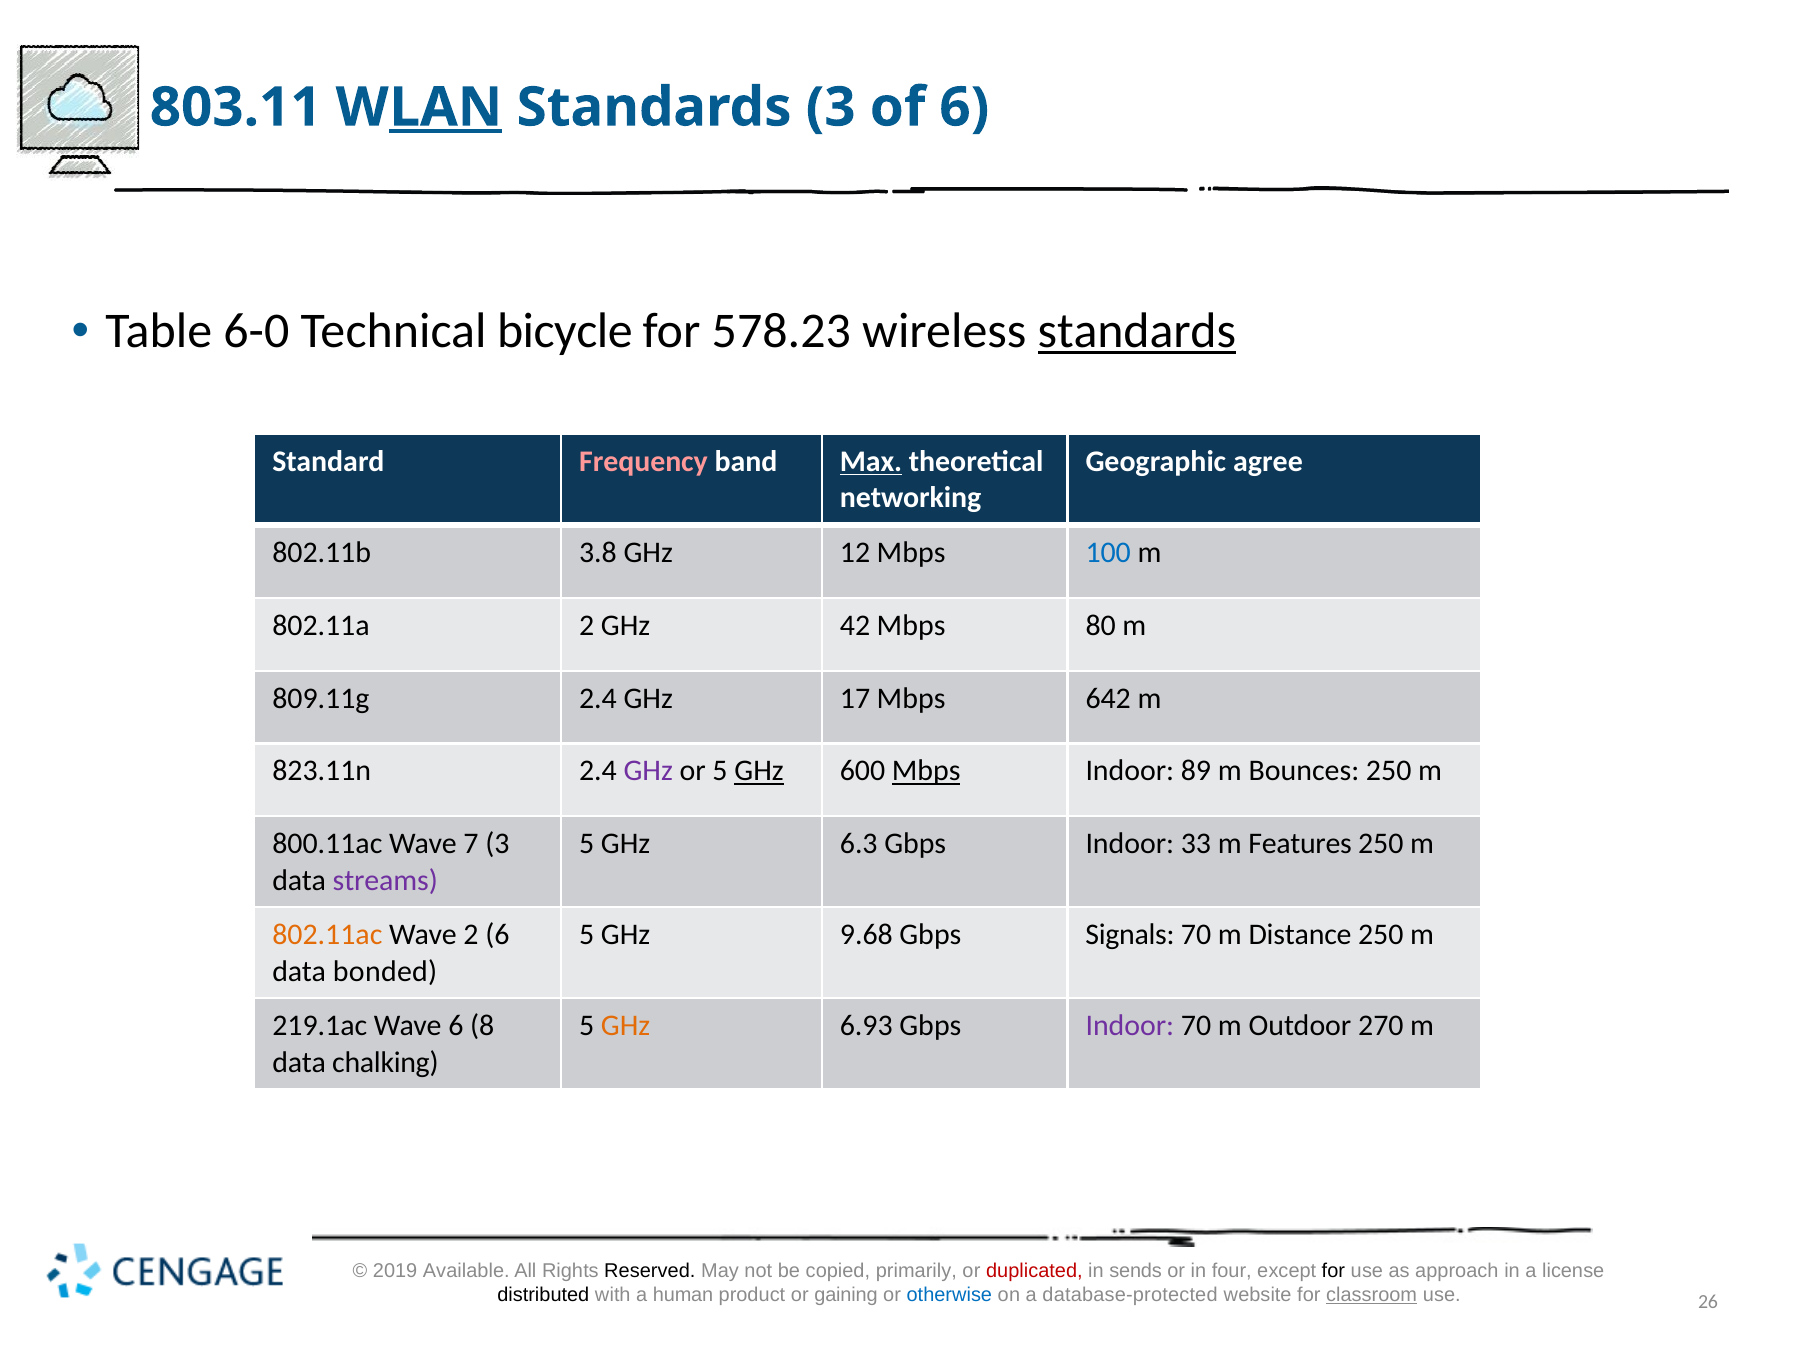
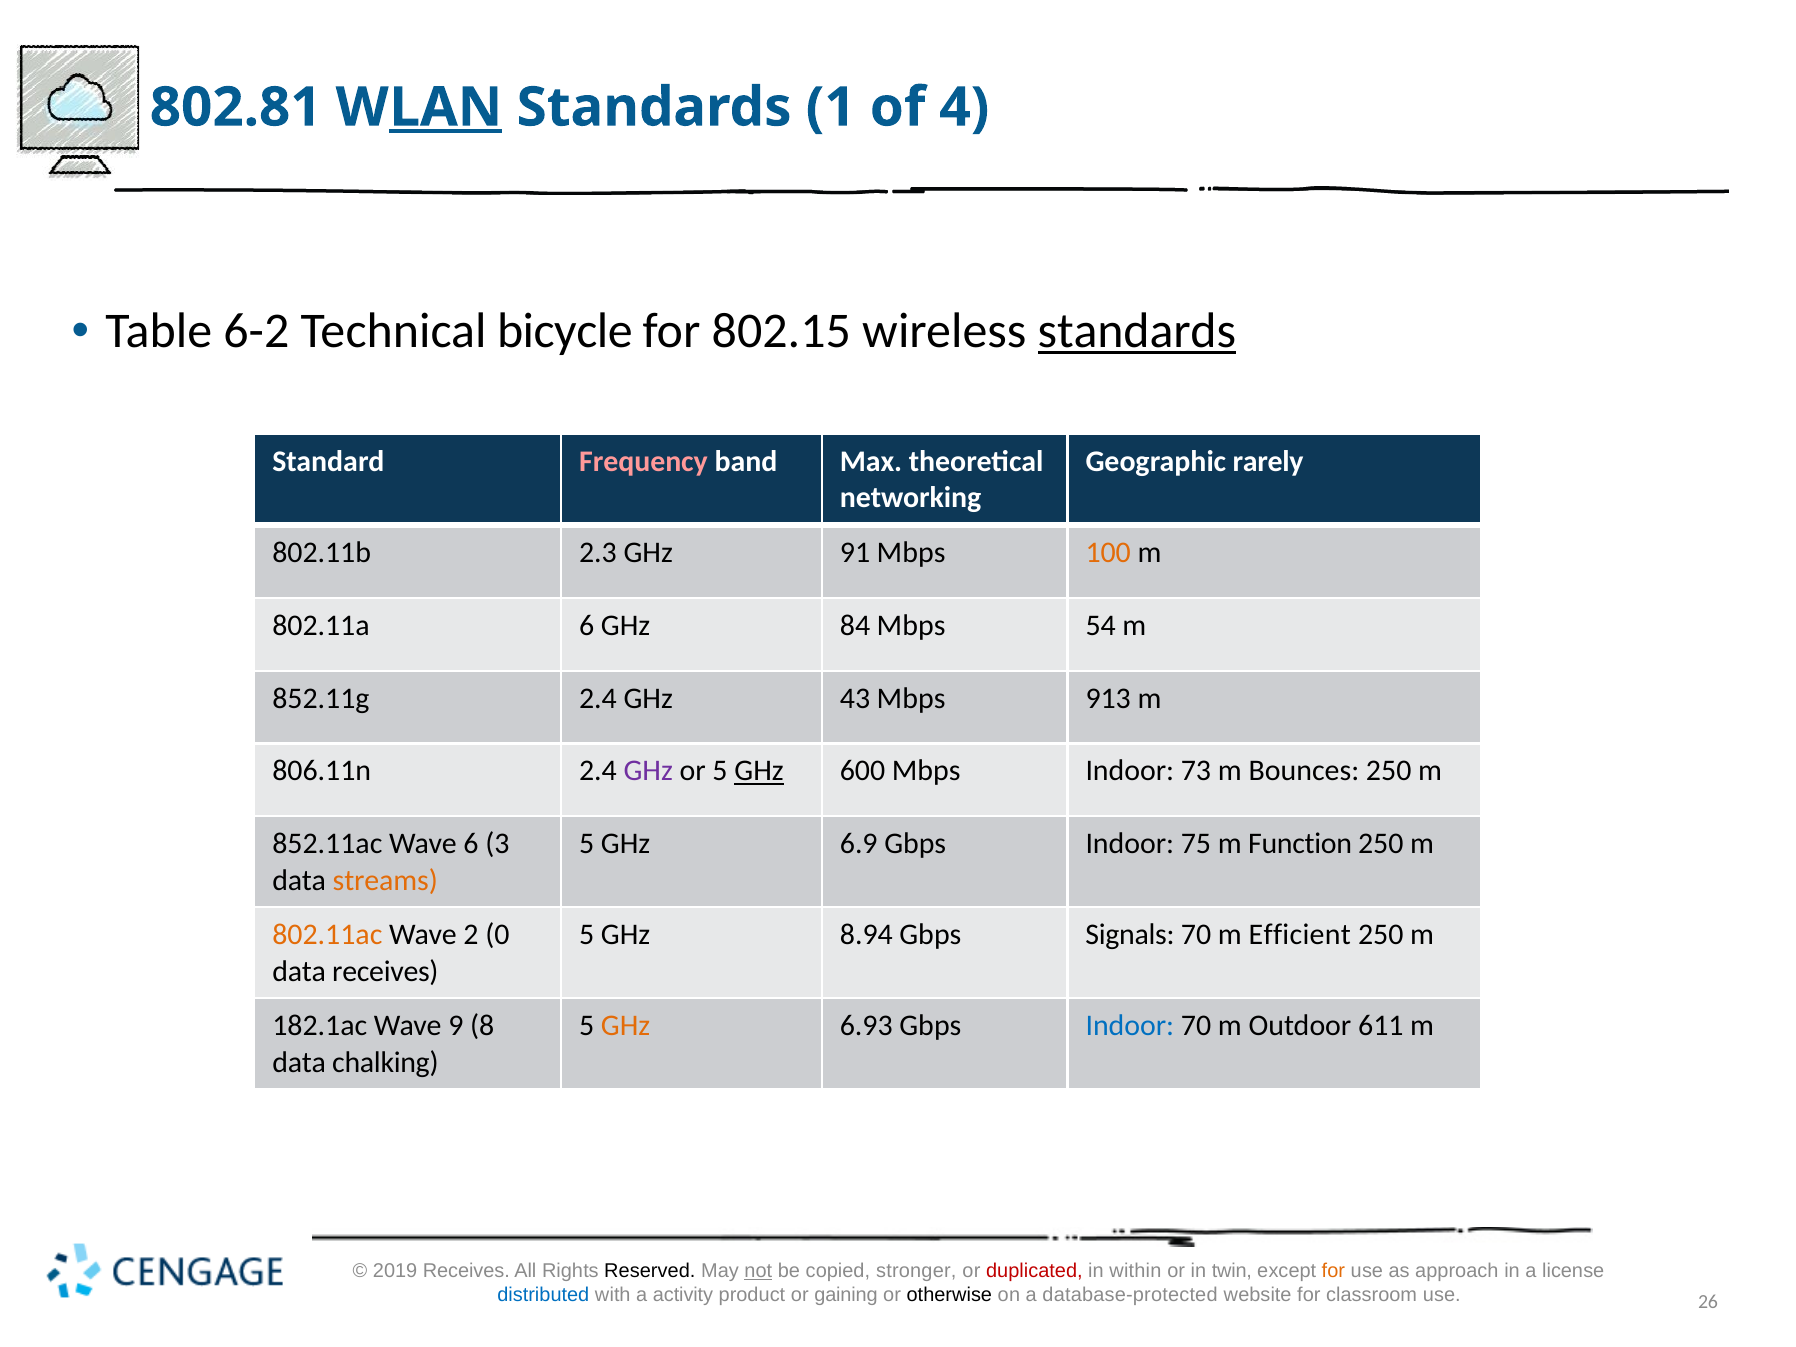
803.11: 803.11 -> 802.81
Standards 3: 3 -> 1
of 6: 6 -> 4
6-0: 6-0 -> 6-2
578.23: 578.23 -> 802.15
Max underline: present -> none
agree: agree -> rarely
3.8: 3.8 -> 2.3
12: 12 -> 91
100 colour: blue -> orange
802.11a 2: 2 -> 6
42: 42 -> 84
80: 80 -> 54
809.11g: 809.11g -> 852.11g
17: 17 -> 43
642: 642 -> 913
823.11n: 823.11n -> 806.11n
Mbps at (926, 771) underline: present -> none
89: 89 -> 73
800.11ac: 800.11ac -> 852.11ac
Wave 7: 7 -> 6
6.3: 6.3 -> 6.9
33: 33 -> 75
Features: Features -> Function
streams colour: purple -> orange
2 6: 6 -> 0
9.68: 9.68 -> 8.94
Distance: Distance -> Efficient
data bonded: bonded -> receives
219.1ac: 219.1ac -> 182.1ac
Wave 6: 6 -> 9
Indoor at (1130, 1026) colour: purple -> blue
270: 270 -> 611
2019 Available: Available -> Receives
not underline: none -> present
primarily: primarily -> stronger
sends: sends -> within
four: four -> twin
for at (1333, 1271) colour: black -> orange
distributed colour: black -> blue
human: human -> activity
otherwise colour: blue -> black
classroom underline: present -> none
